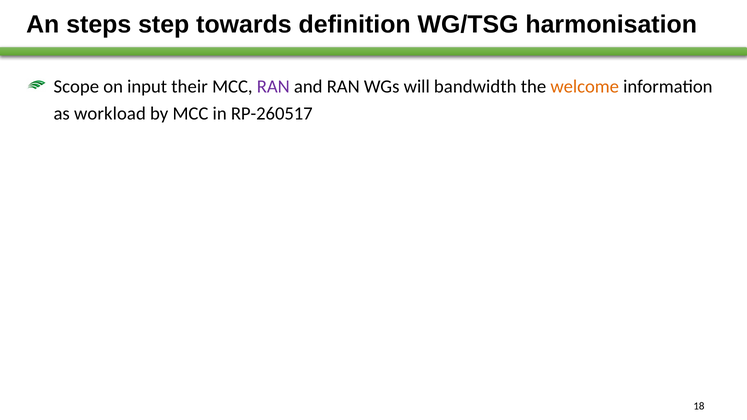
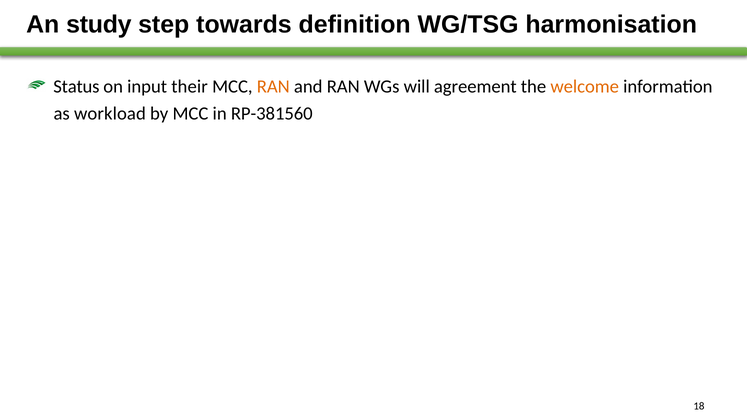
steps: steps -> study
Scope: Scope -> Status
RAN at (273, 87) colour: purple -> orange
bandwidth: bandwidth -> agreement
RP-260517: RP-260517 -> RP-381560
